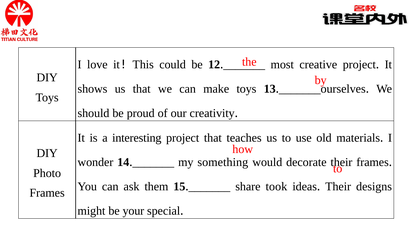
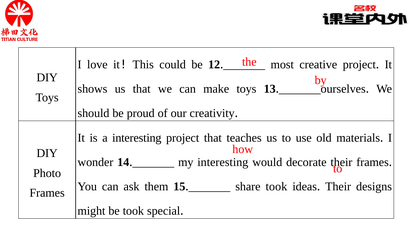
my something: something -> interesting
be your: your -> took
